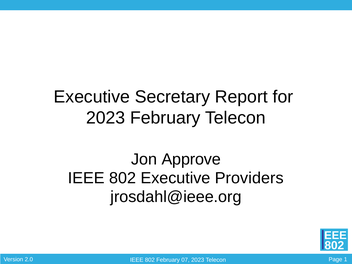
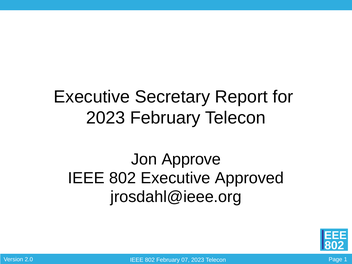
Providers: Providers -> Approved
